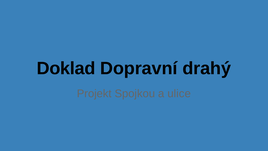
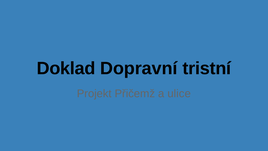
drahý: drahý -> tristní
Spojkou: Spojkou -> Přičemž
